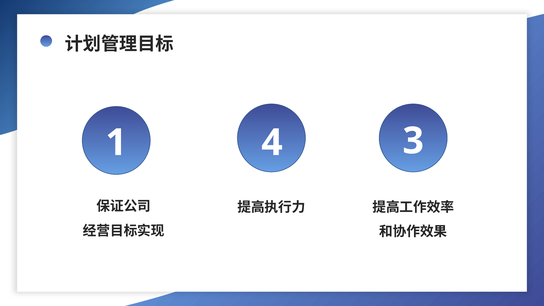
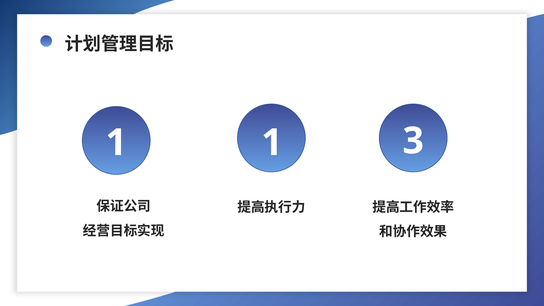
1 4: 4 -> 1
